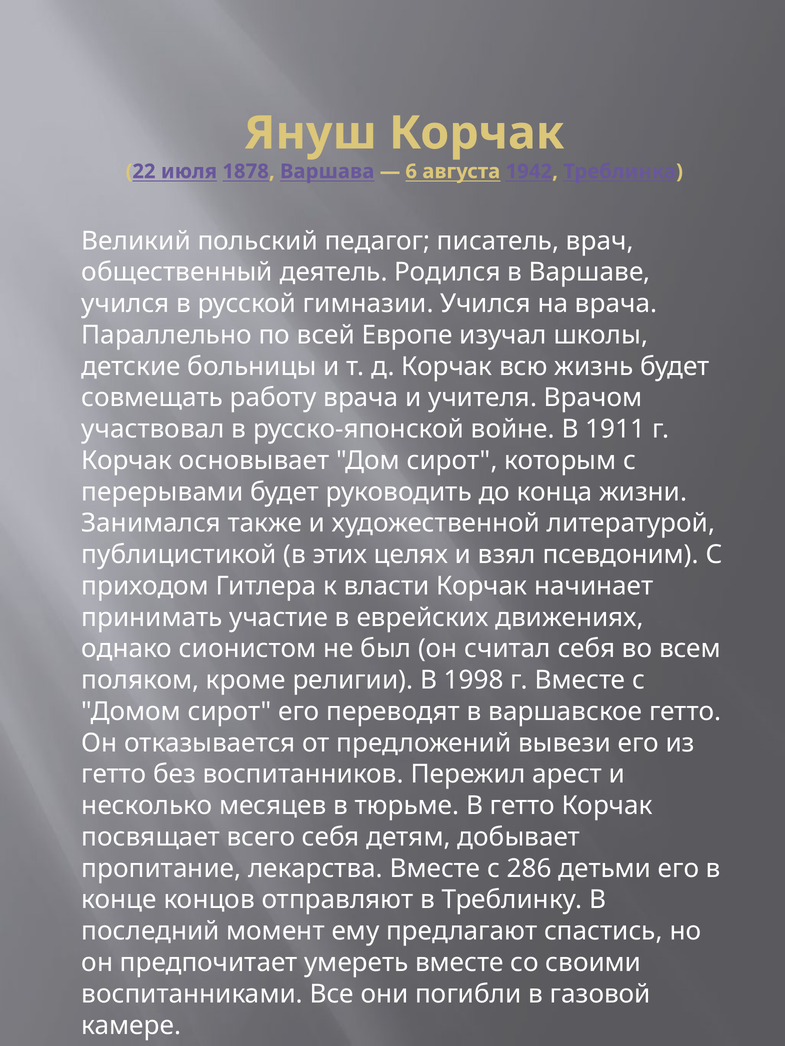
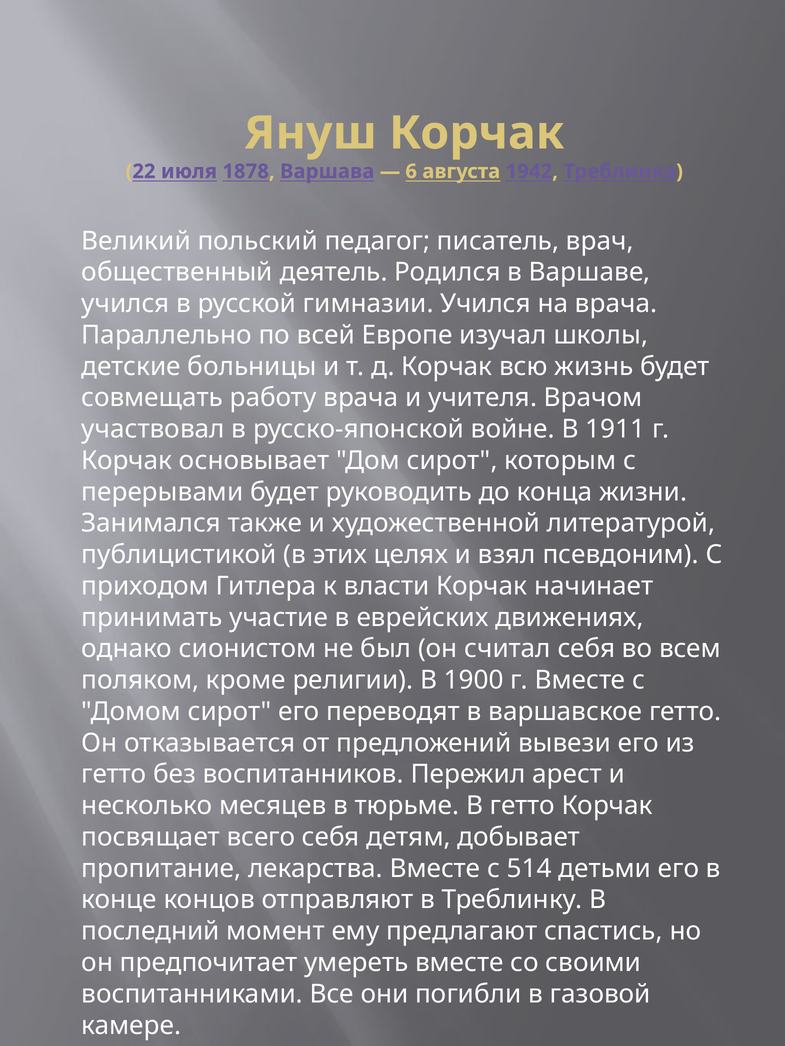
1998: 1998 -> 1900
286: 286 -> 514
